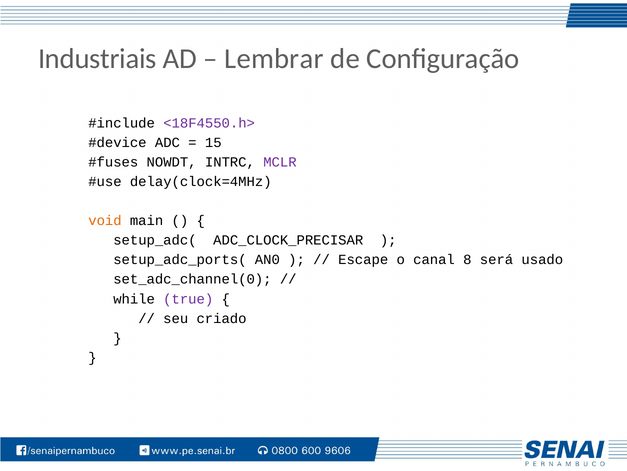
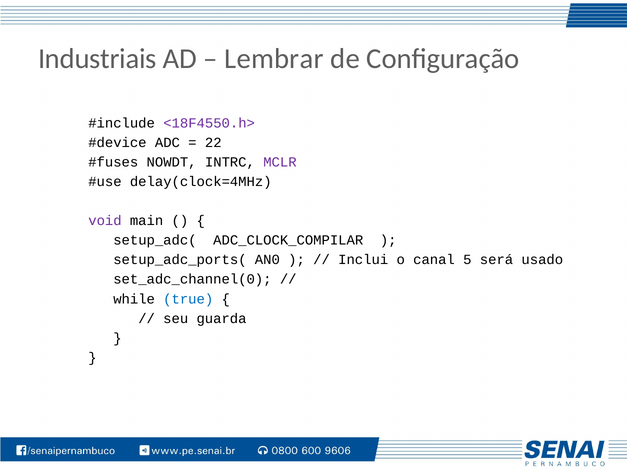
15: 15 -> 22
void colour: orange -> purple
ADC_CLOCK_PRECISAR: ADC_CLOCK_PRECISAR -> ADC_CLOCK_COMPILAR
Escape: Escape -> Inclui
8: 8 -> 5
true colour: purple -> blue
criado: criado -> guarda
